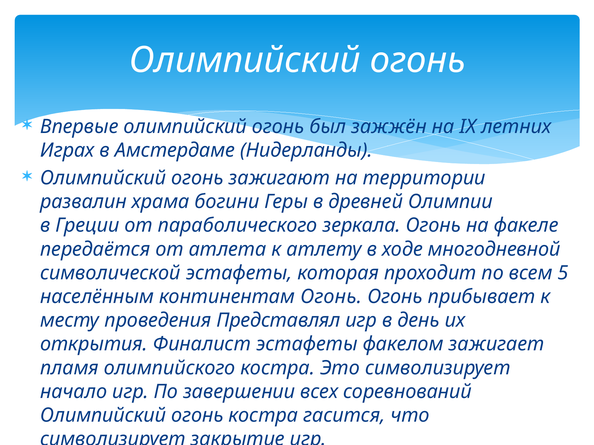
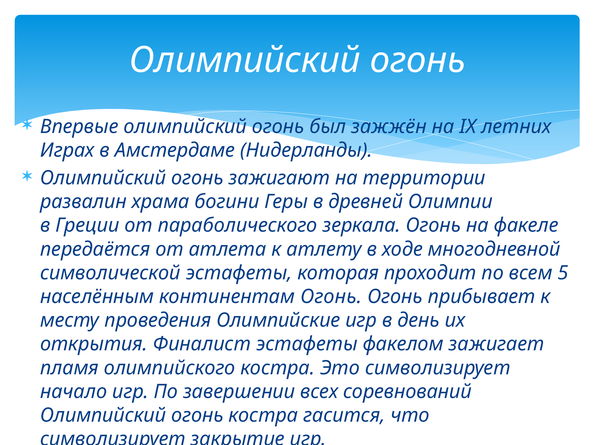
Представлял: Представлял -> Олимпийские
